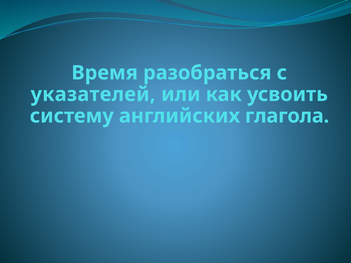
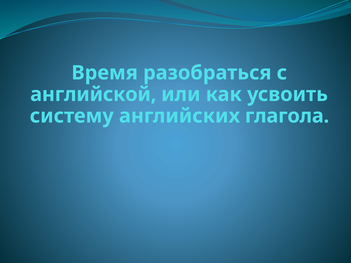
указателей: указателей -> английской
